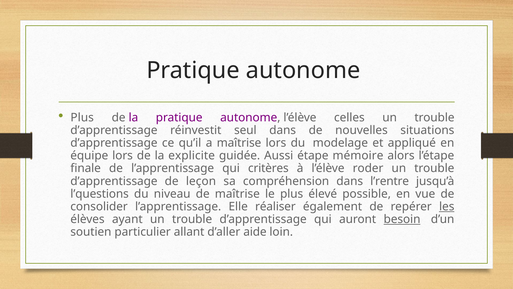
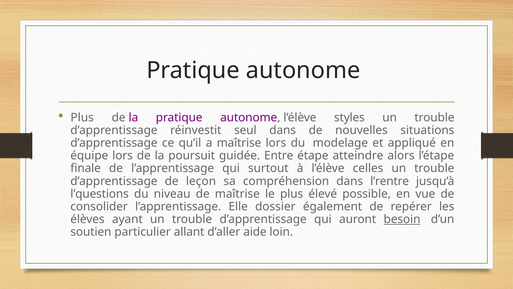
celles: celles -> styles
explicite: explicite -> poursuit
Aussi: Aussi -> Entre
mémoire: mémoire -> atteindre
critères: critères -> surtout
roder: roder -> celles
réaliser: réaliser -> dossier
les underline: present -> none
